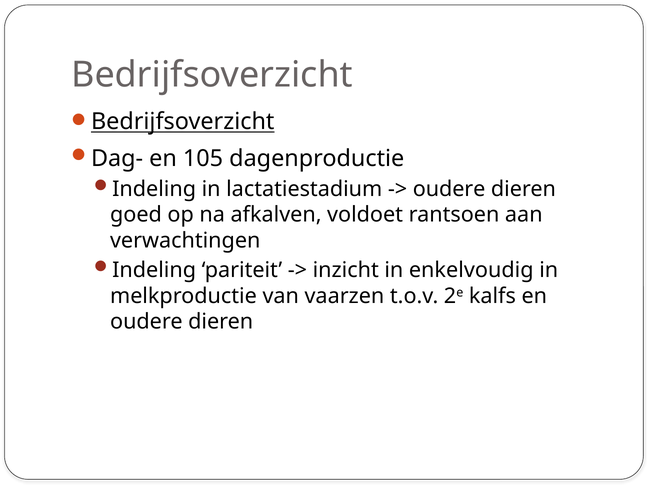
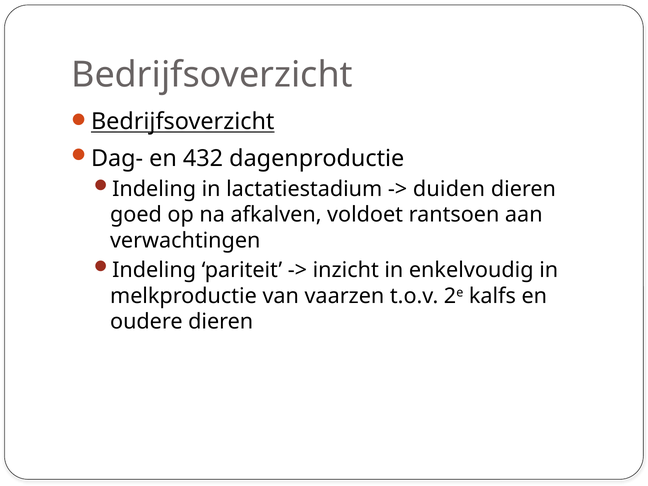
105: 105 -> 432
oudere at (449, 189): oudere -> duiden
